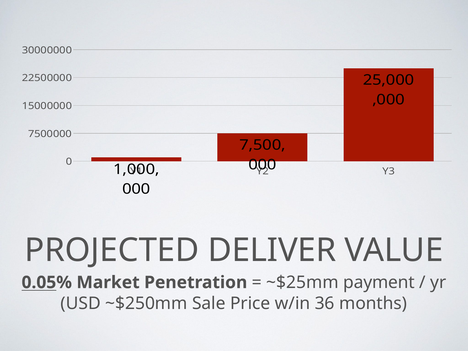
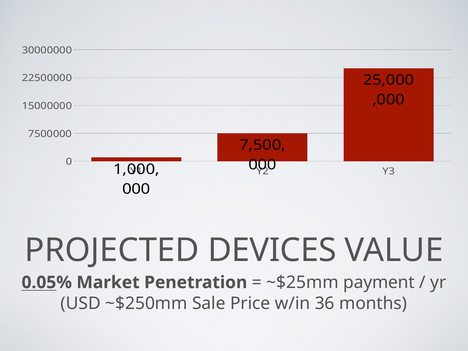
DELIVER: DELIVER -> DEVICES
